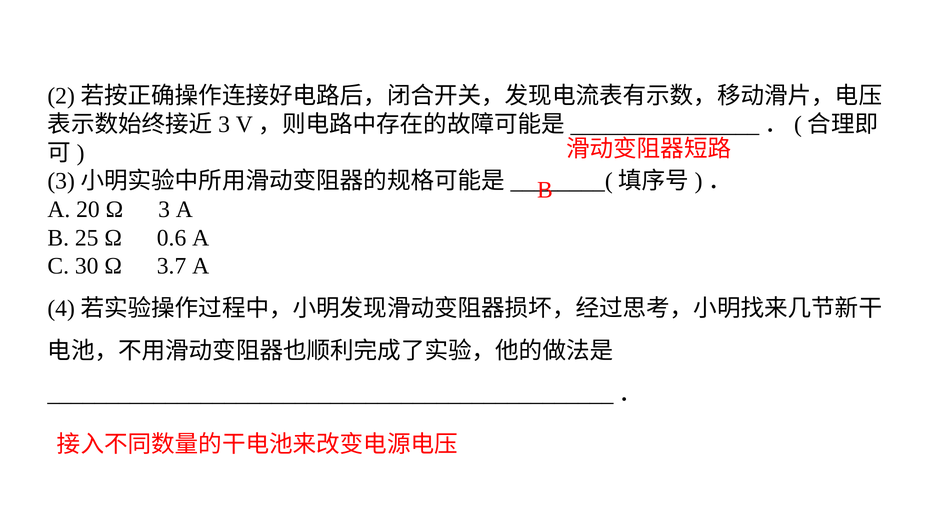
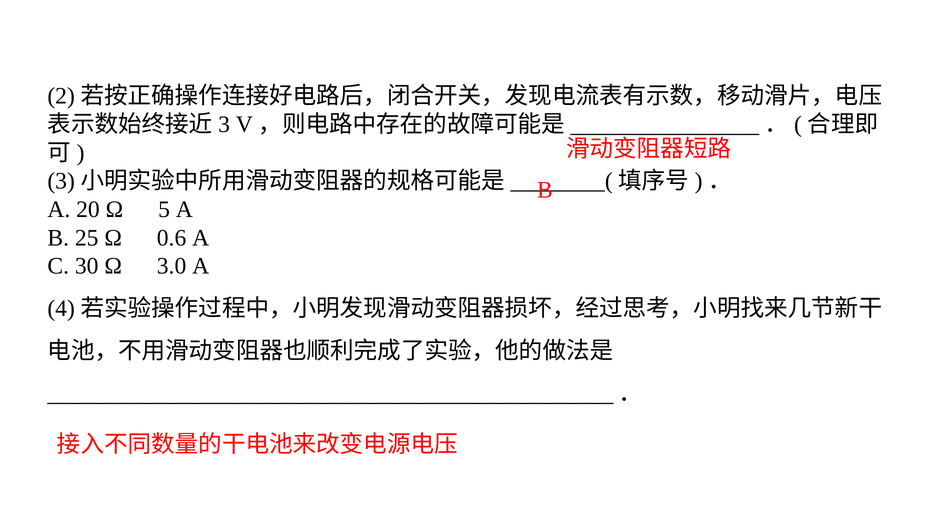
3: 3 -> 5
3.7: 3.7 -> 3.0
